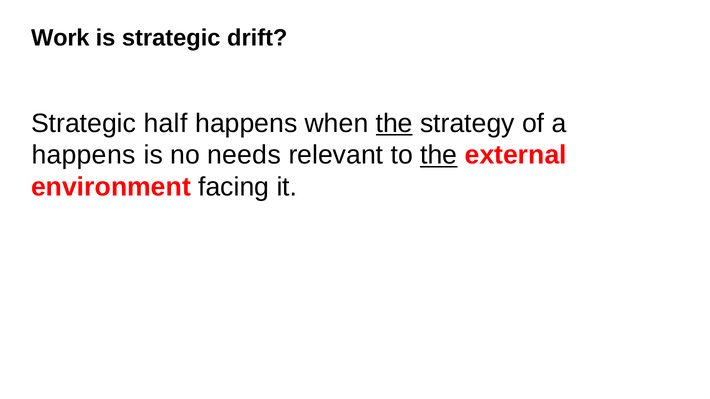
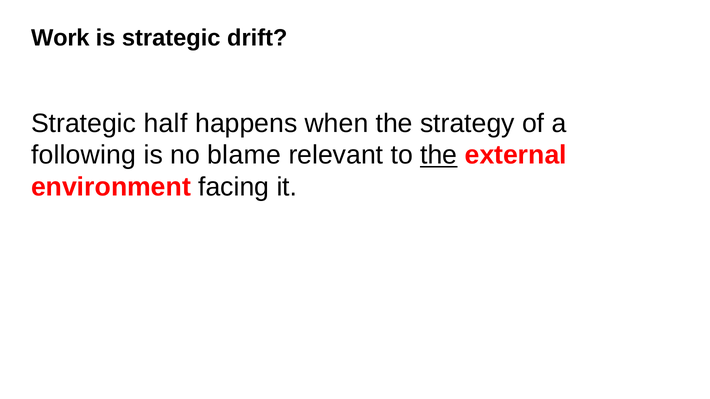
the at (394, 123) underline: present -> none
happens at (84, 155): happens -> following
needs: needs -> blame
